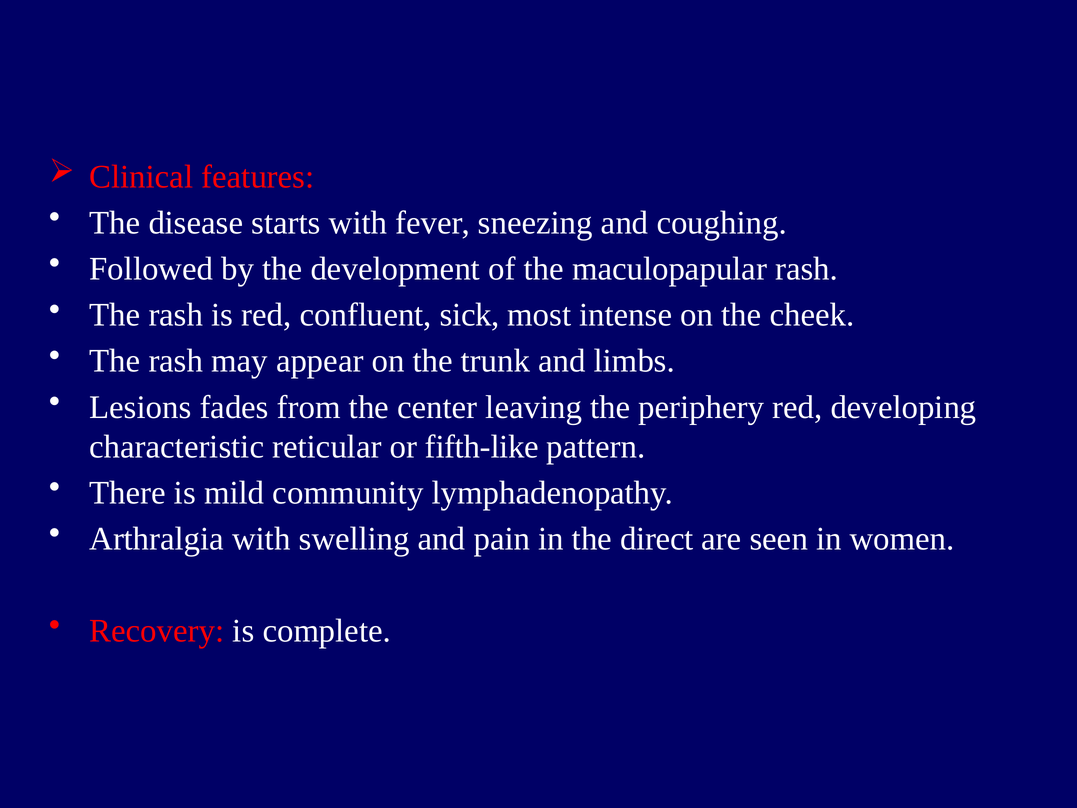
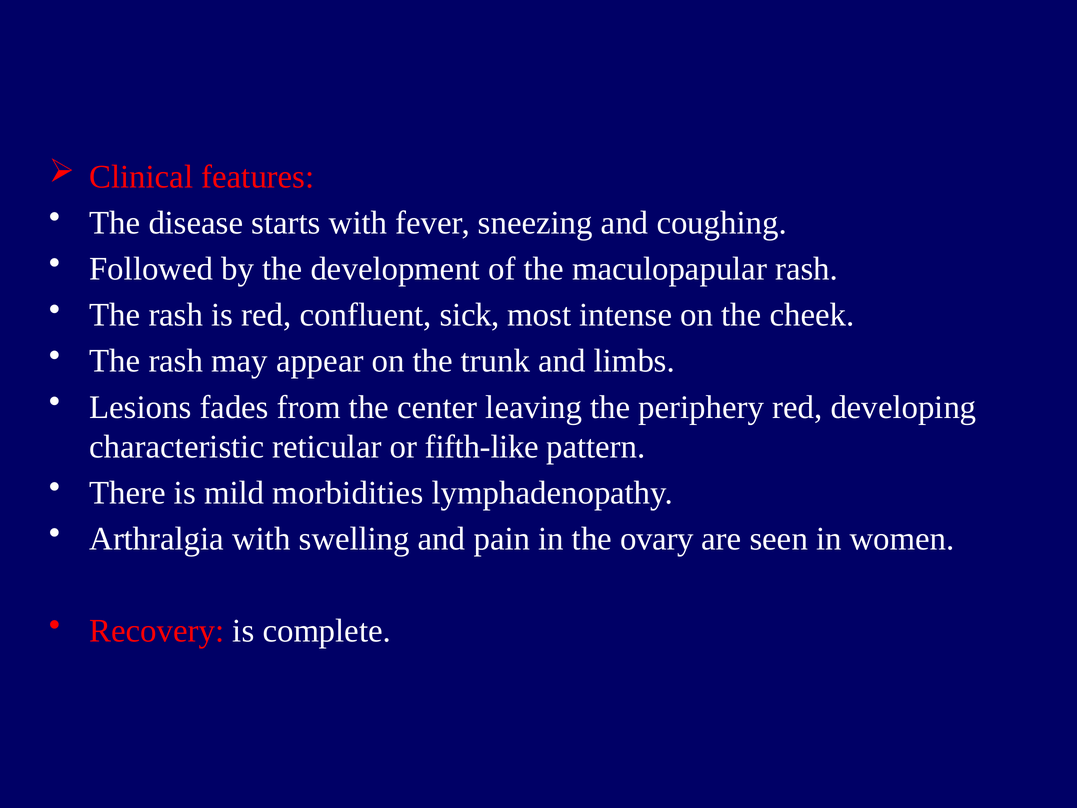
community: community -> morbidities
direct: direct -> ovary
